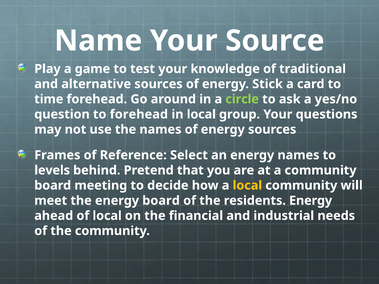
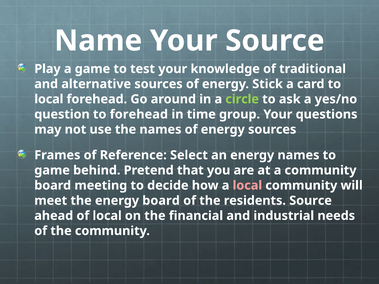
time at (49, 99): time -> local
in local: local -> time
levels at (52, 170): levels -> game
local at (247, 186) colour: yellow -> pink
residents Energy: Energy -> Source
